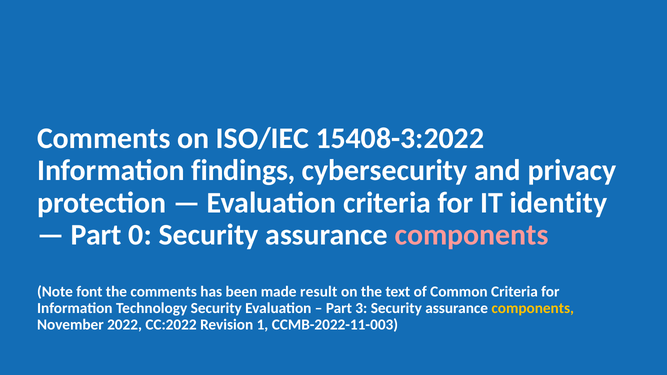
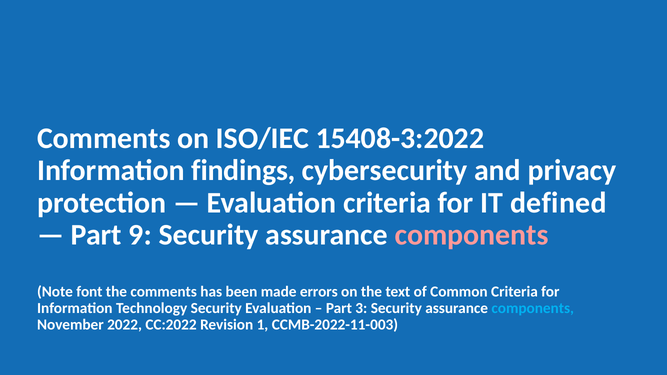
identity: identity -> defined
0: 0 -> 9
result: result -> errors
components at (533, 308) colour: yellow -> light blue
